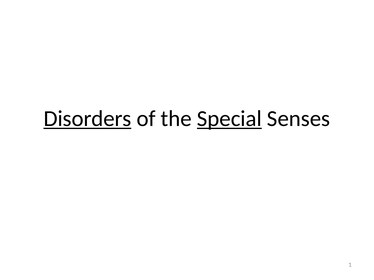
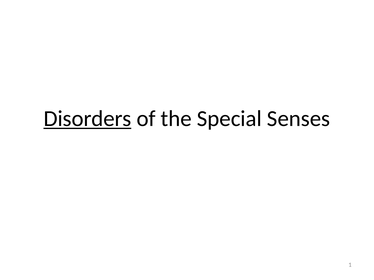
Special underline: present -> none
